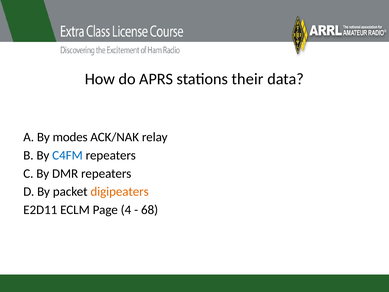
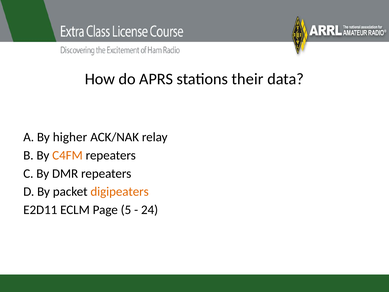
modes: modes -> higher
C4FM colour: blue -> orange
4: 4 -> 5
68: 68 -> 24
